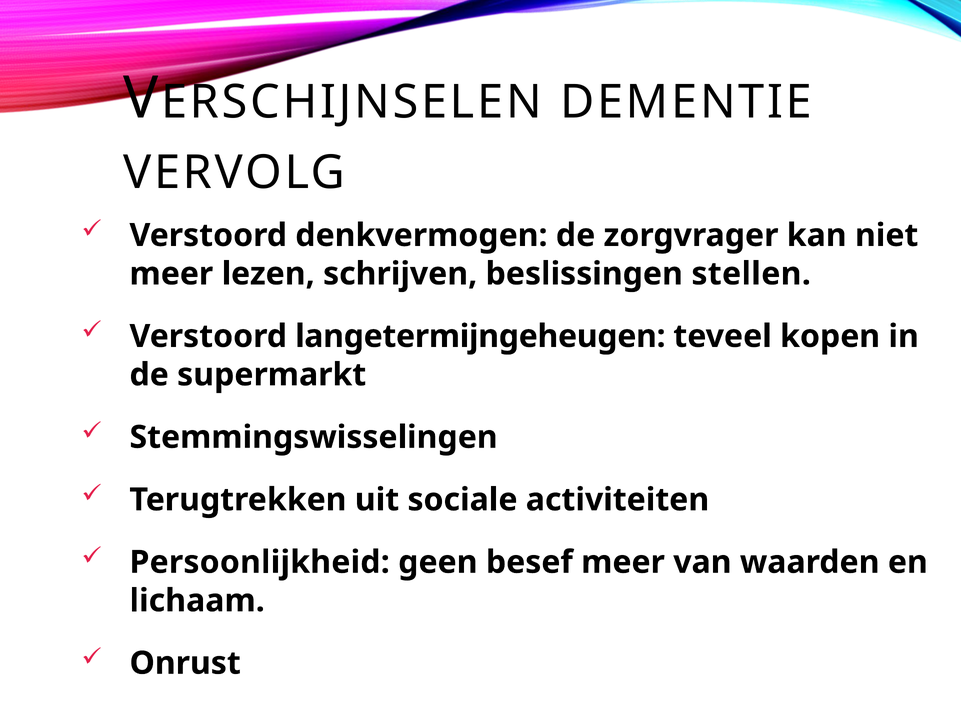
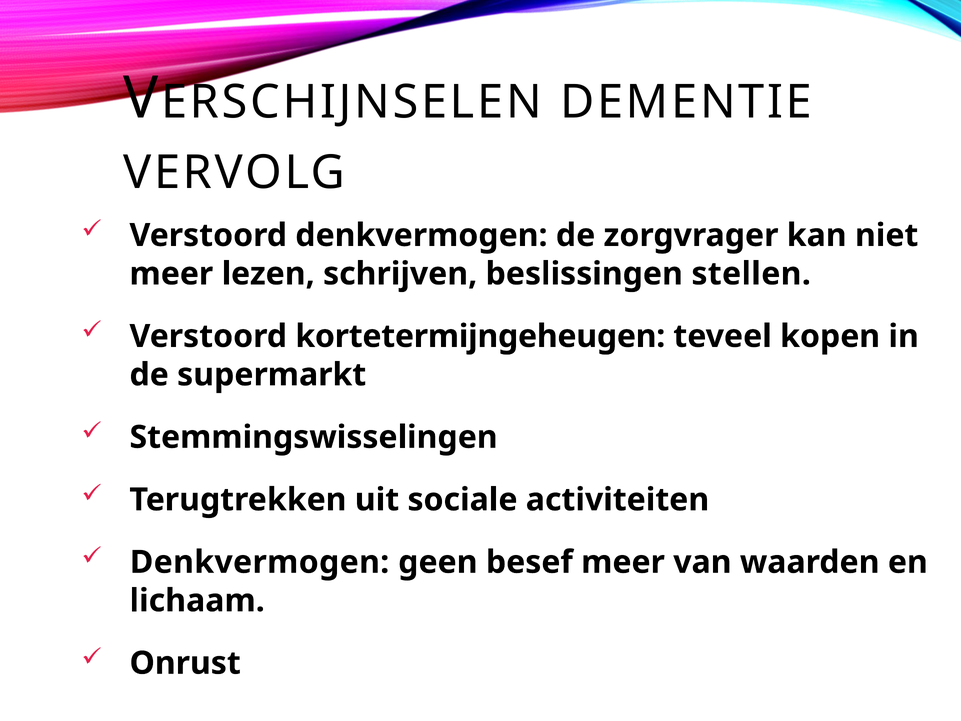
langetermijngeheugen: langetermijngeheugen -> kortetermijngeheugen
Persoonlijkheid at (260, 562): Persoonlijkheid -> Denkvermogen
